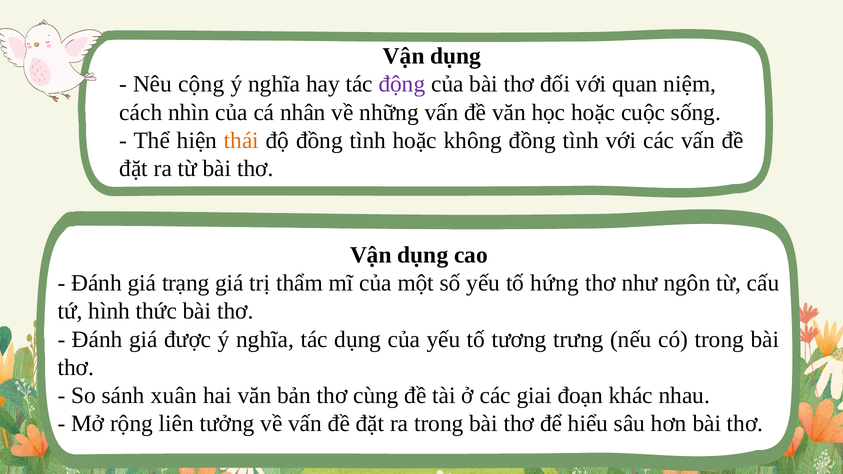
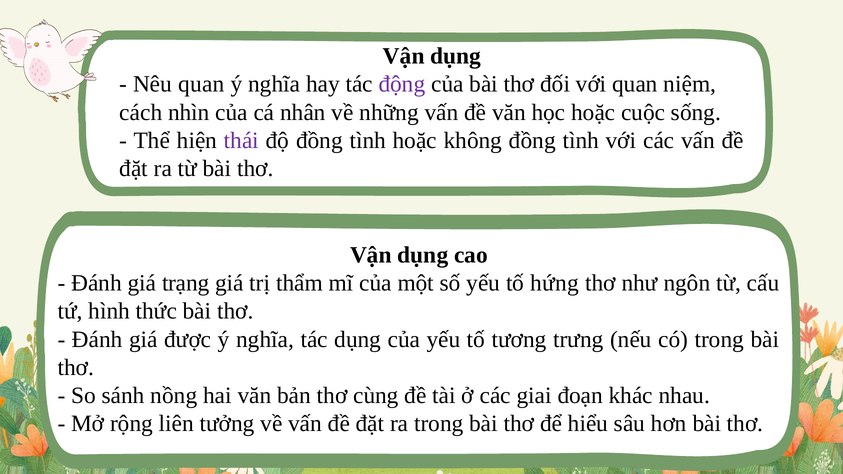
Nêu cộng: cộng -> quan
thái colour: orange -> purple
xuân: xuân -> nồng
